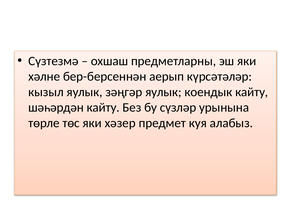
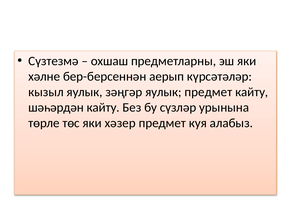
яулык коендык: коендык -> предмет
